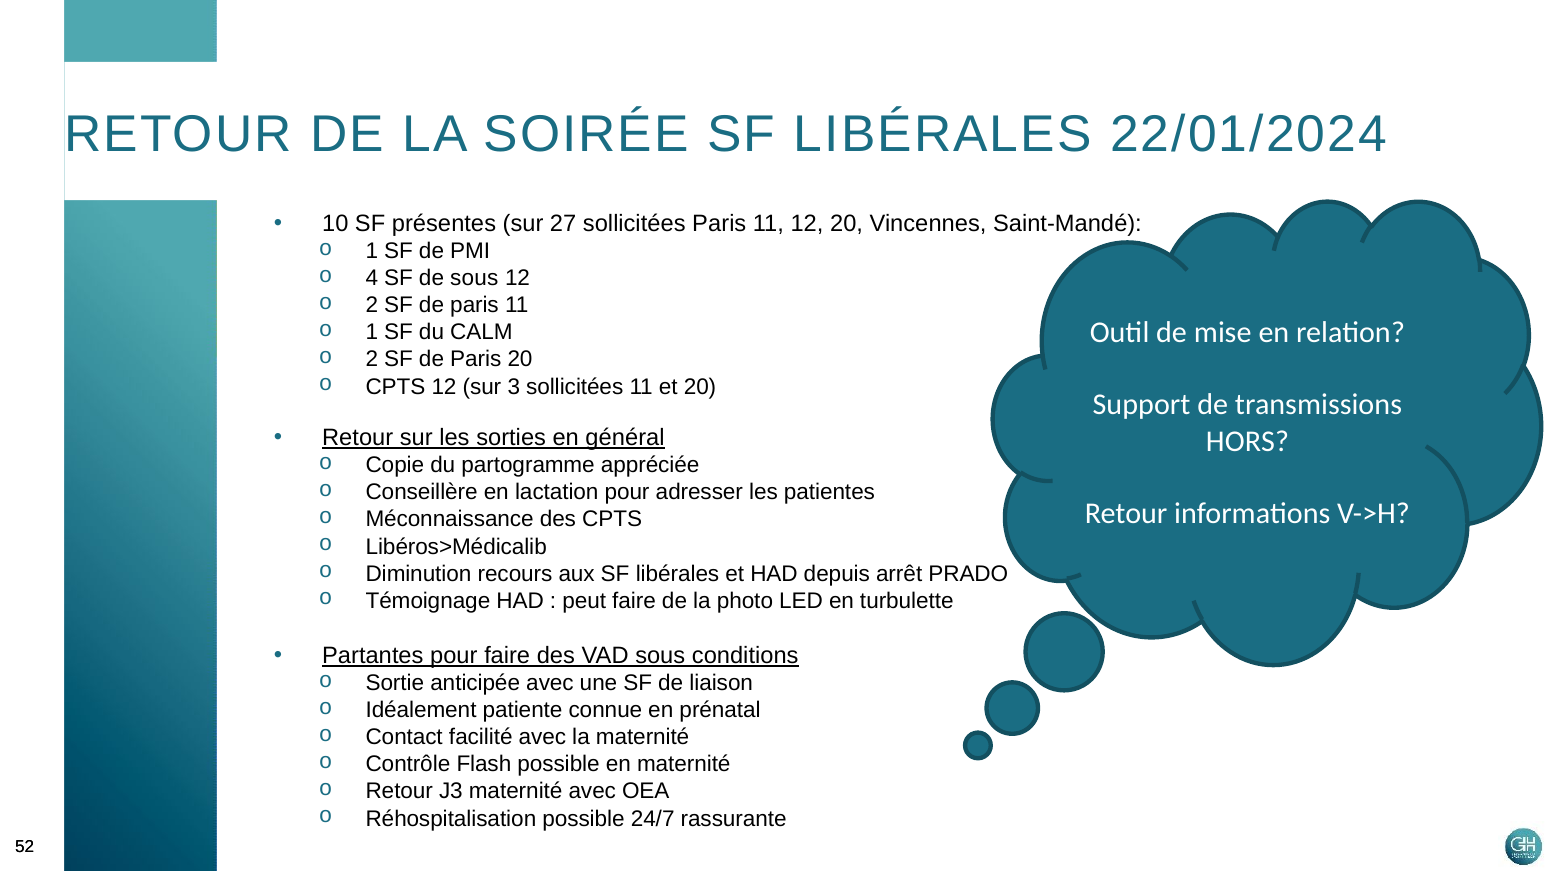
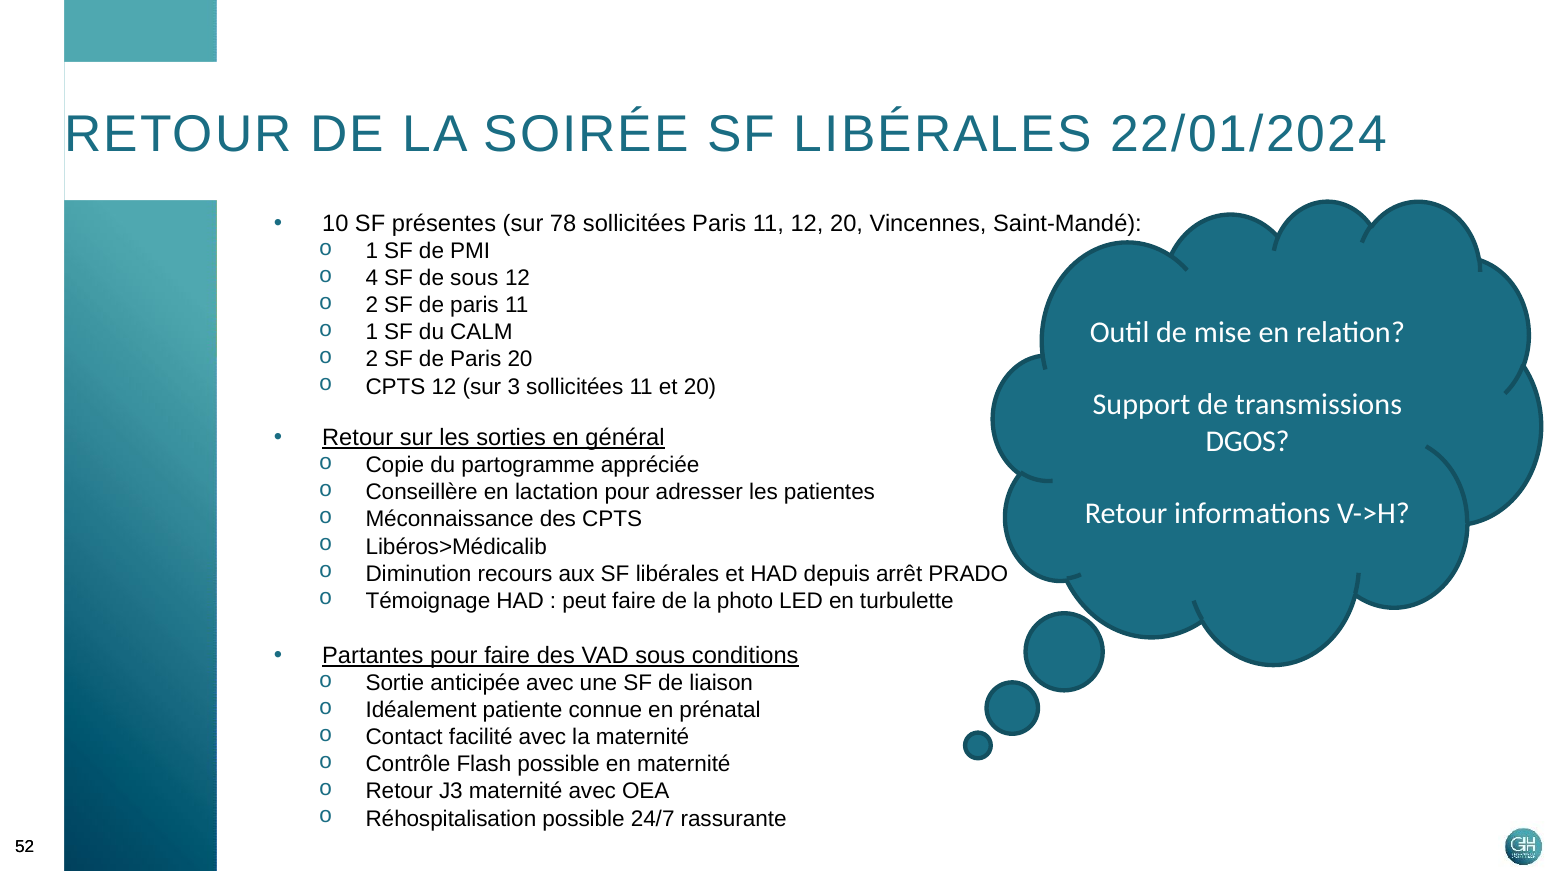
27: 27 -> 78
HORS: HORS -> DGOS
